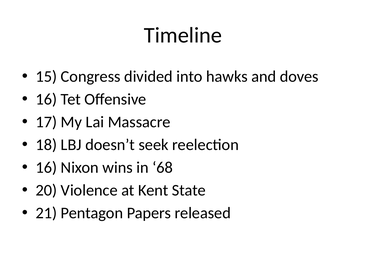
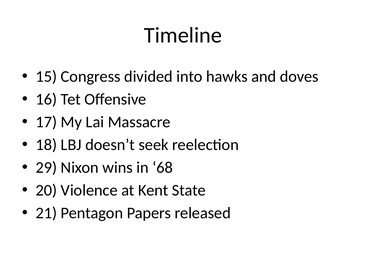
16 at (46, 168): 16 -> 29
